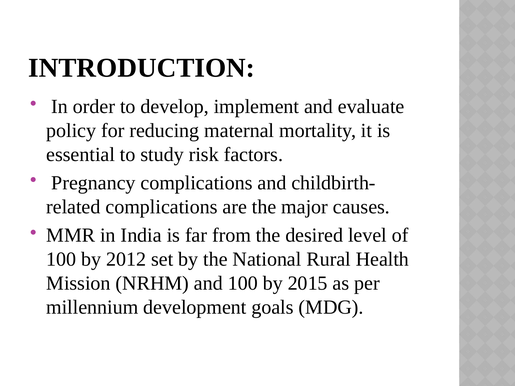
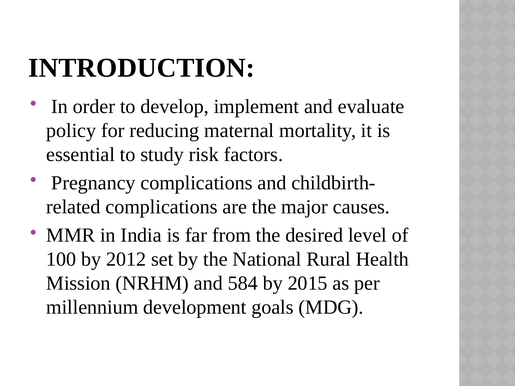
and 100: 100 -> 584
